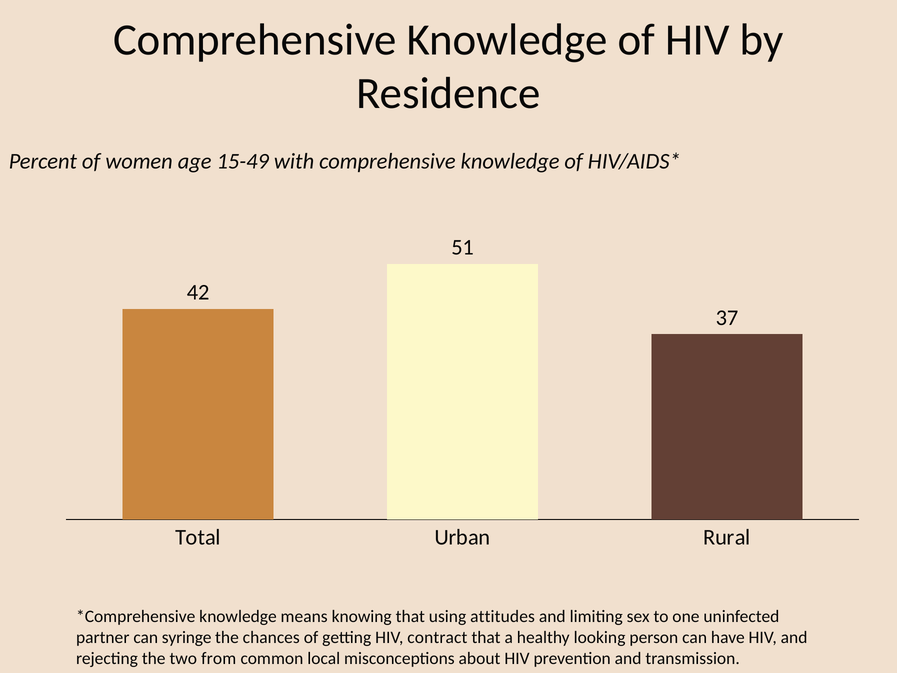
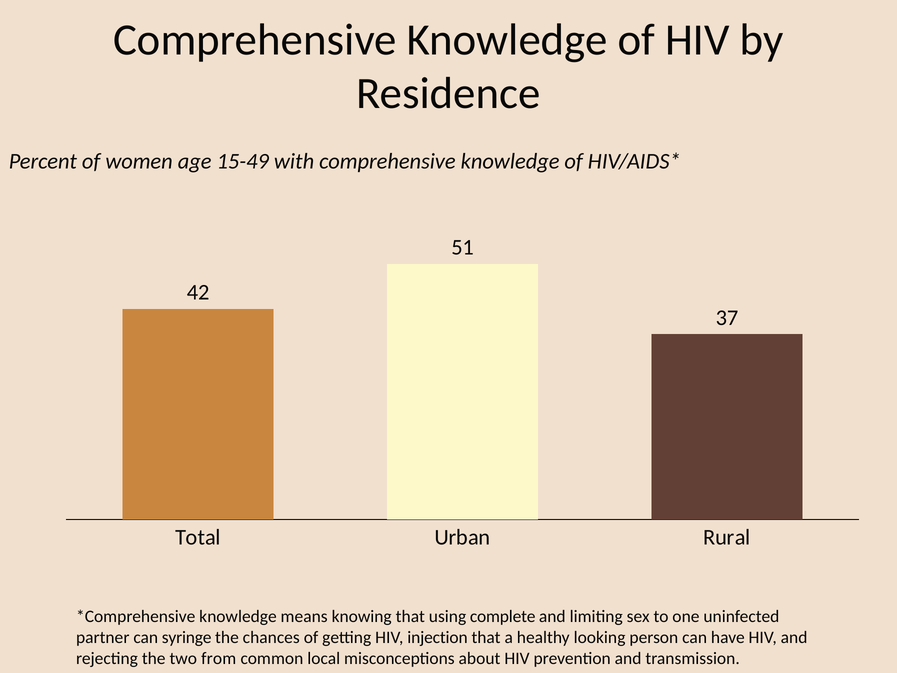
attitudes: attitudes -> complete
contract: contract -> injection
